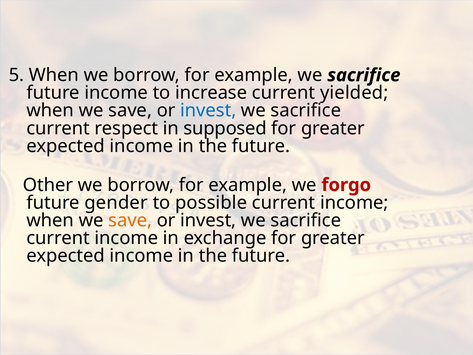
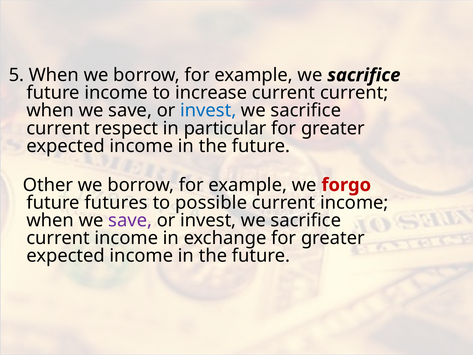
current yielded: yielded -> current
supposed: supposed -> particular
gender: gender -> futures
save at (130, 220) colour: orange -> purple
